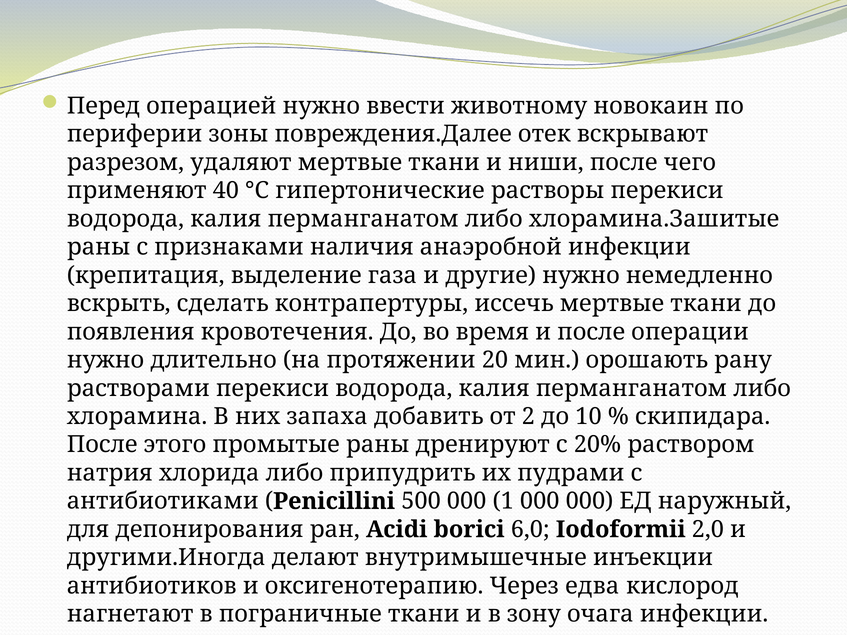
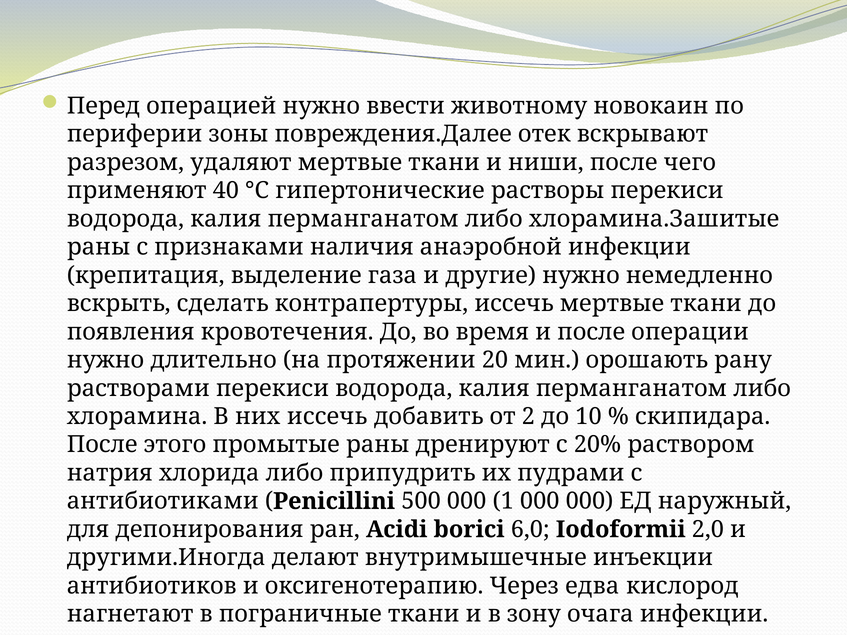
них запаха: запаха -> иссечь
